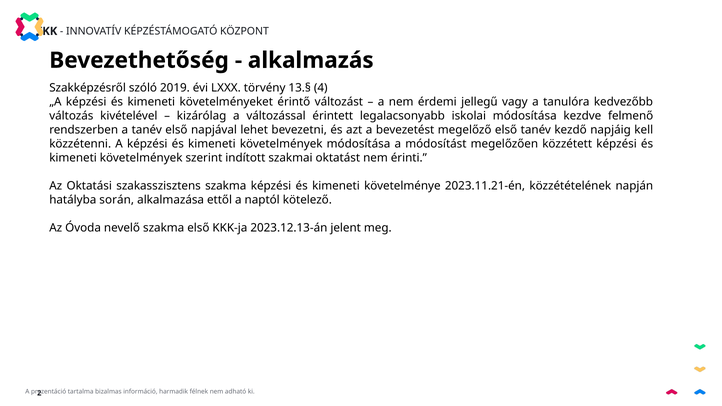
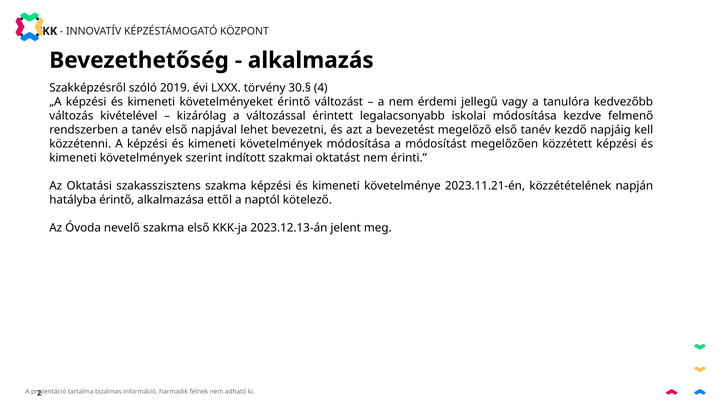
13.§: 13.§ -> 30.§
hatályba során: során -> érintő
